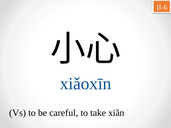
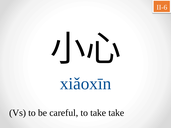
take xiǎn: xiǎn -> take
